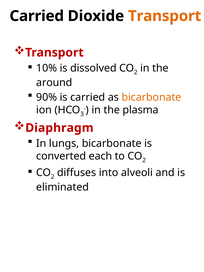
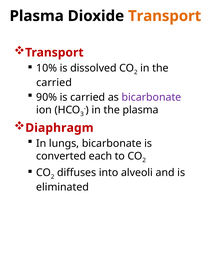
Carried at (37, 16): Carried -> Plasma
around at (54, 83): around -> carried
bicarbonate at (151, 97) colour: orange -> purple
